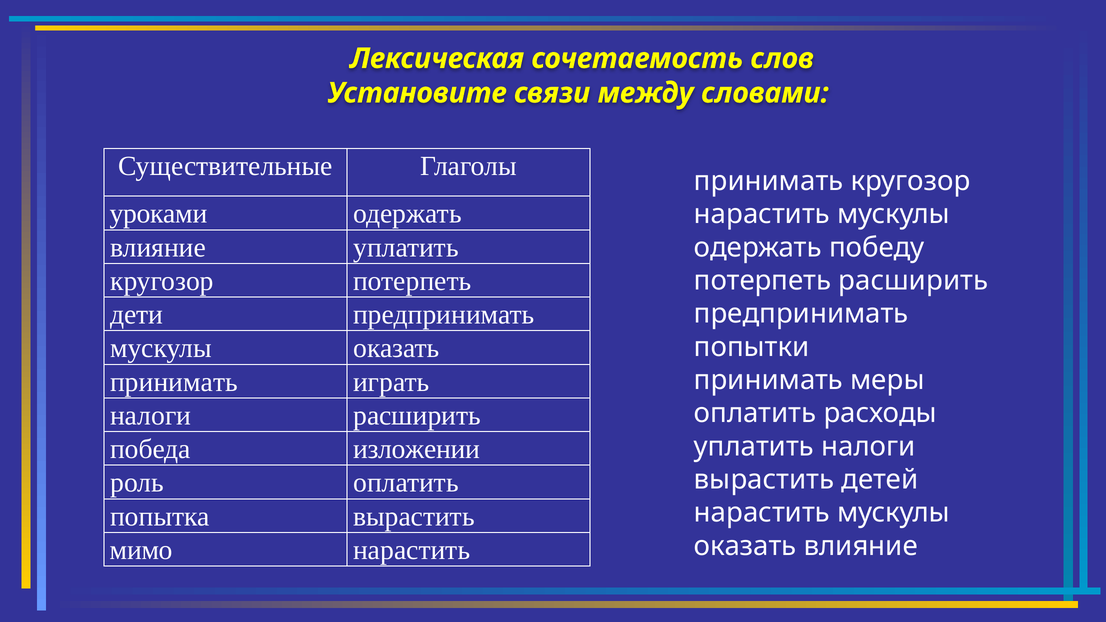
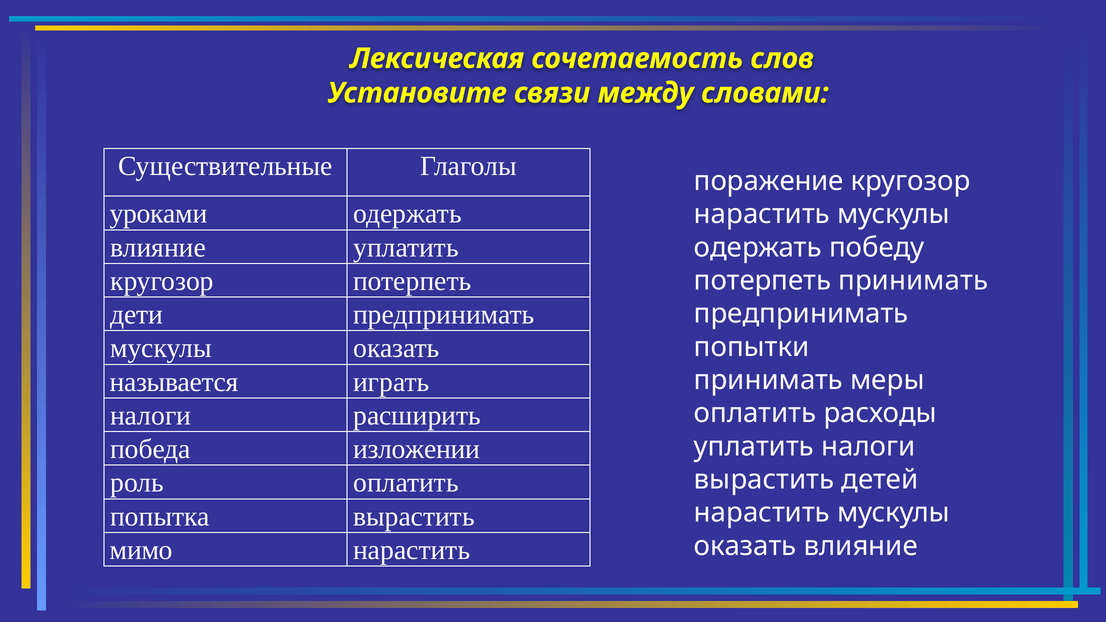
принимать at (769, 181): принимать -> поражение
потерпеть расширить: расширить -> принимать
принимать at (174, 382): принимать -> называется
